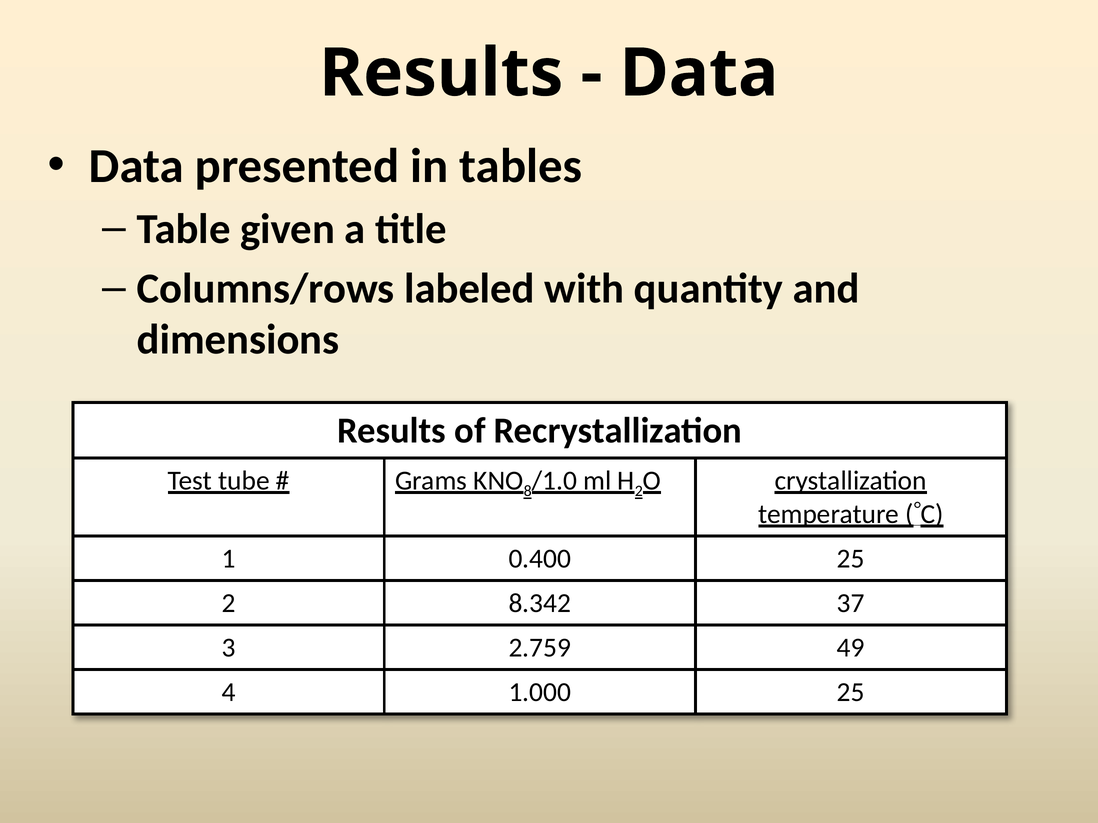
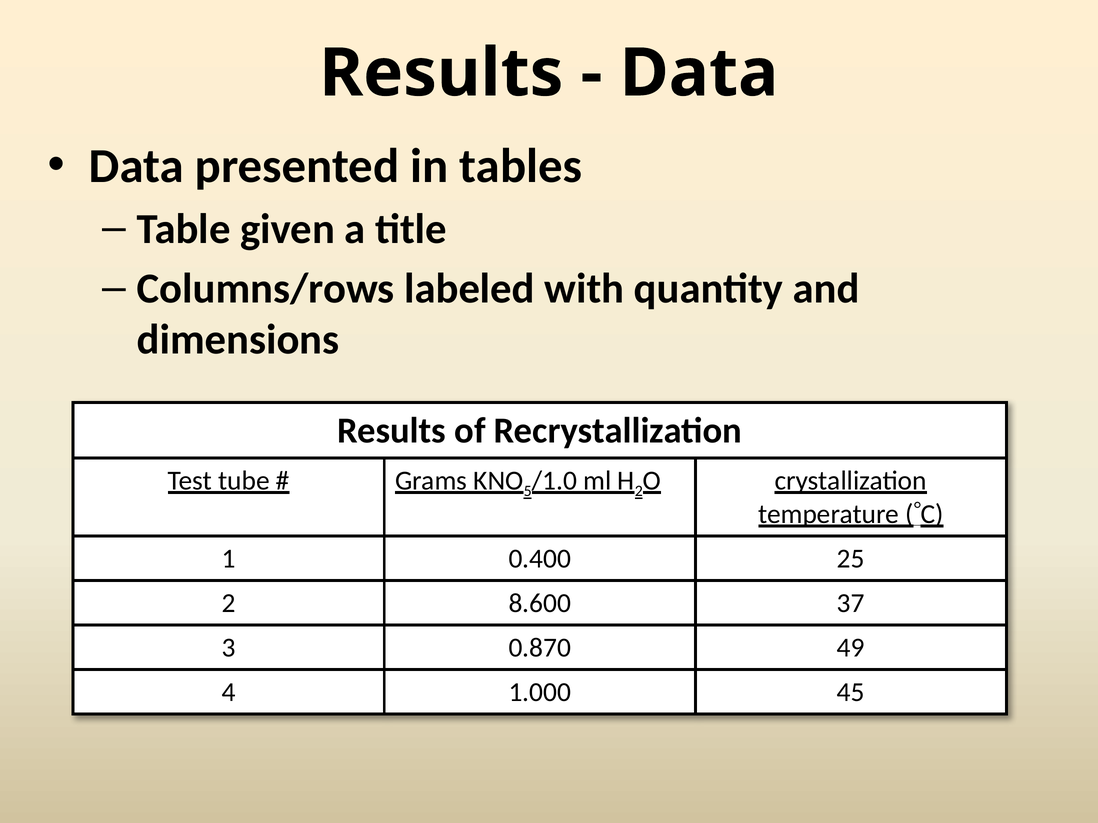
8: 8 -> 5
8.342: 8.342 -> 8.600
2.759: 2.759 -> 0.870
1.000 25: 25 -> 45
